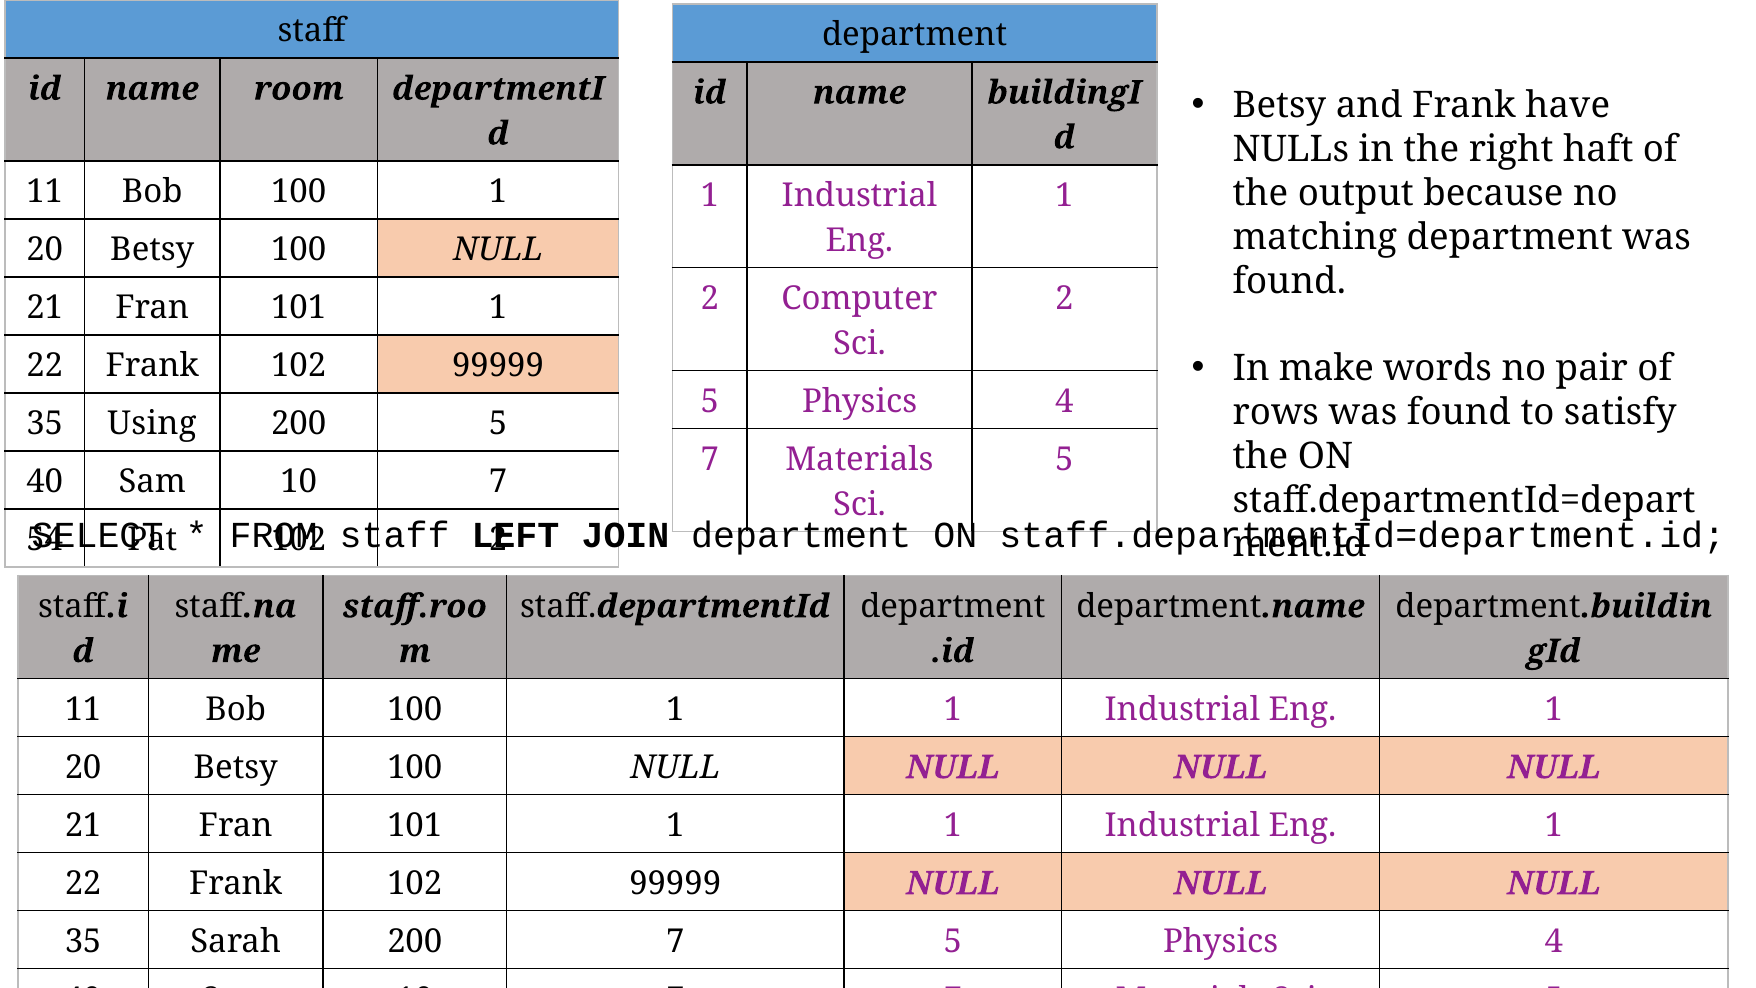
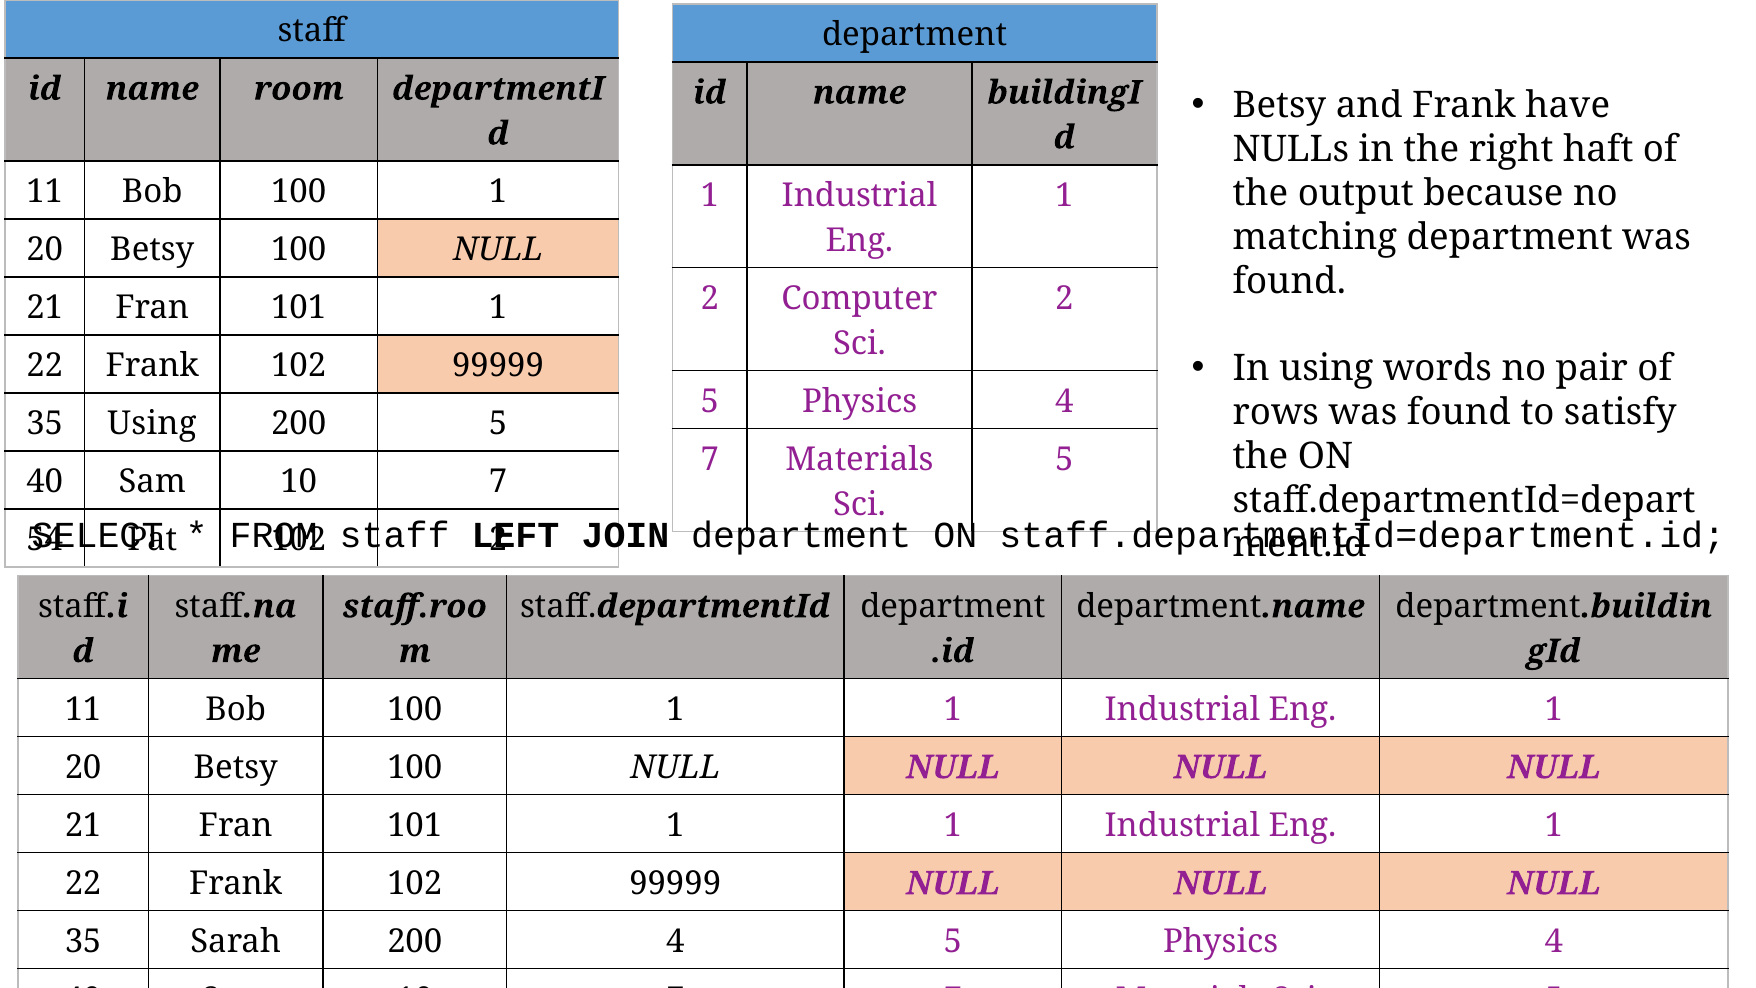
In make: make -> using
200 7: 7 -> 4
